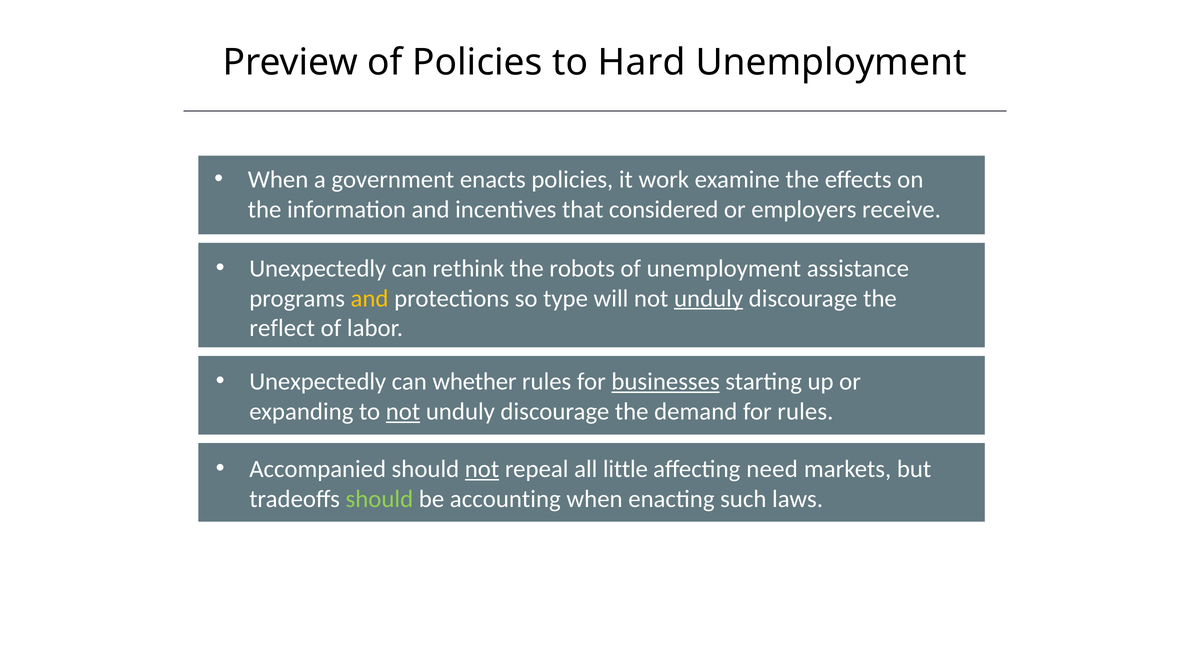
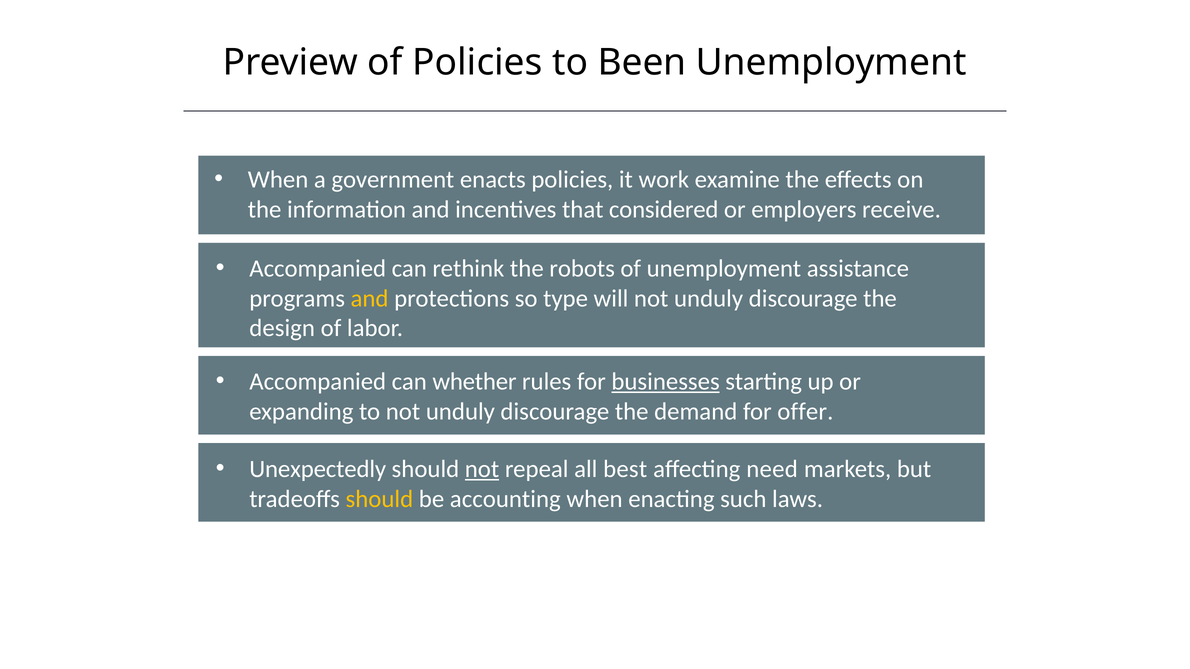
Hard: Hard -> Been
Unexpectedly at (318, 269): Unexpectedly -> Accompanied
unduly at (709, 298) underline: present -> none
reflect: reflect -> design
Unexpectedly at (318, 382): Unexpectedly -> Accompanied
not at (403, 412) underline: present -> none
for rules: rules -> offer
Accompanied: Accompanied -> Unexpectedly
little: little -> best
should at (379, 499) colour: light green -> yellow
